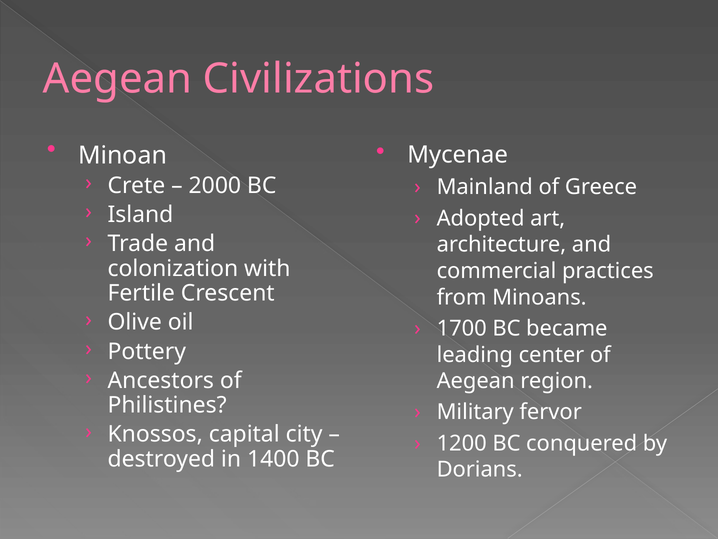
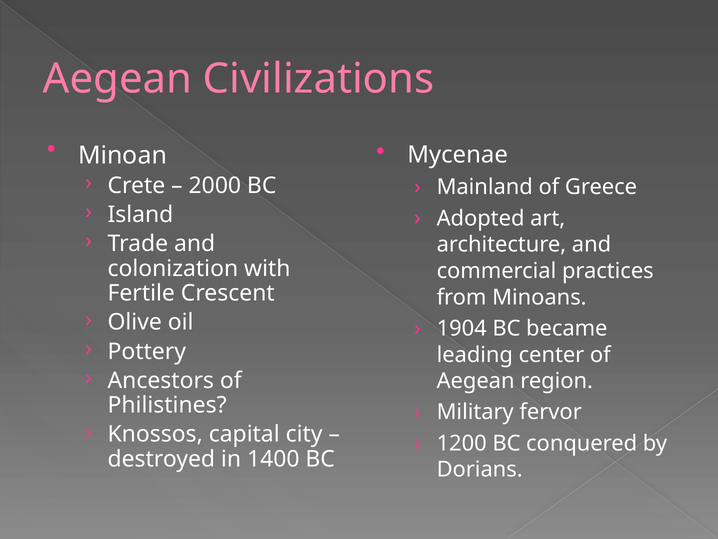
1700: 1700 -> 1904
